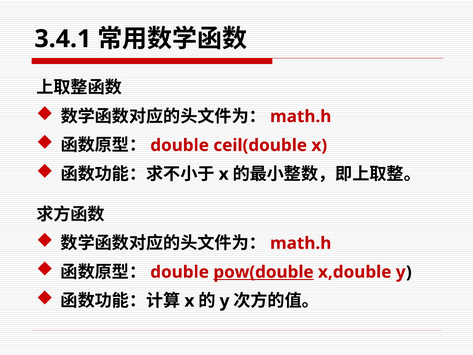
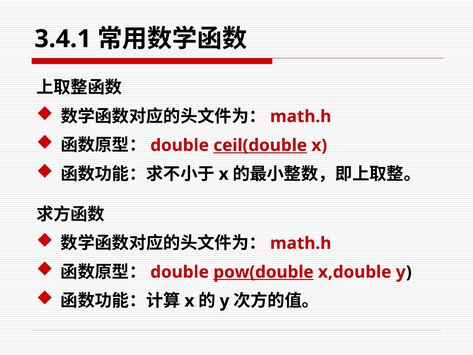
ceil(double underline: none -> present
